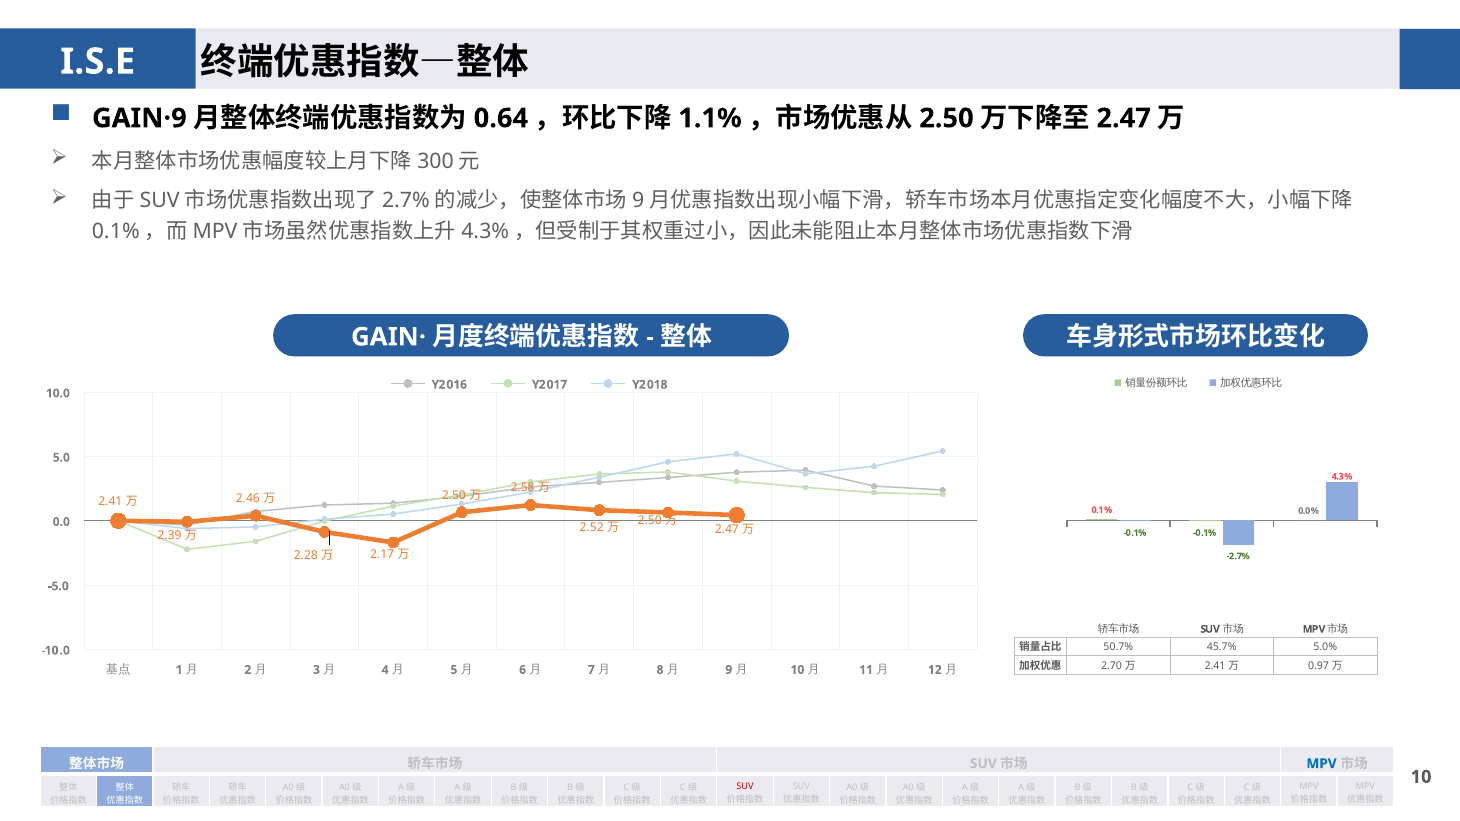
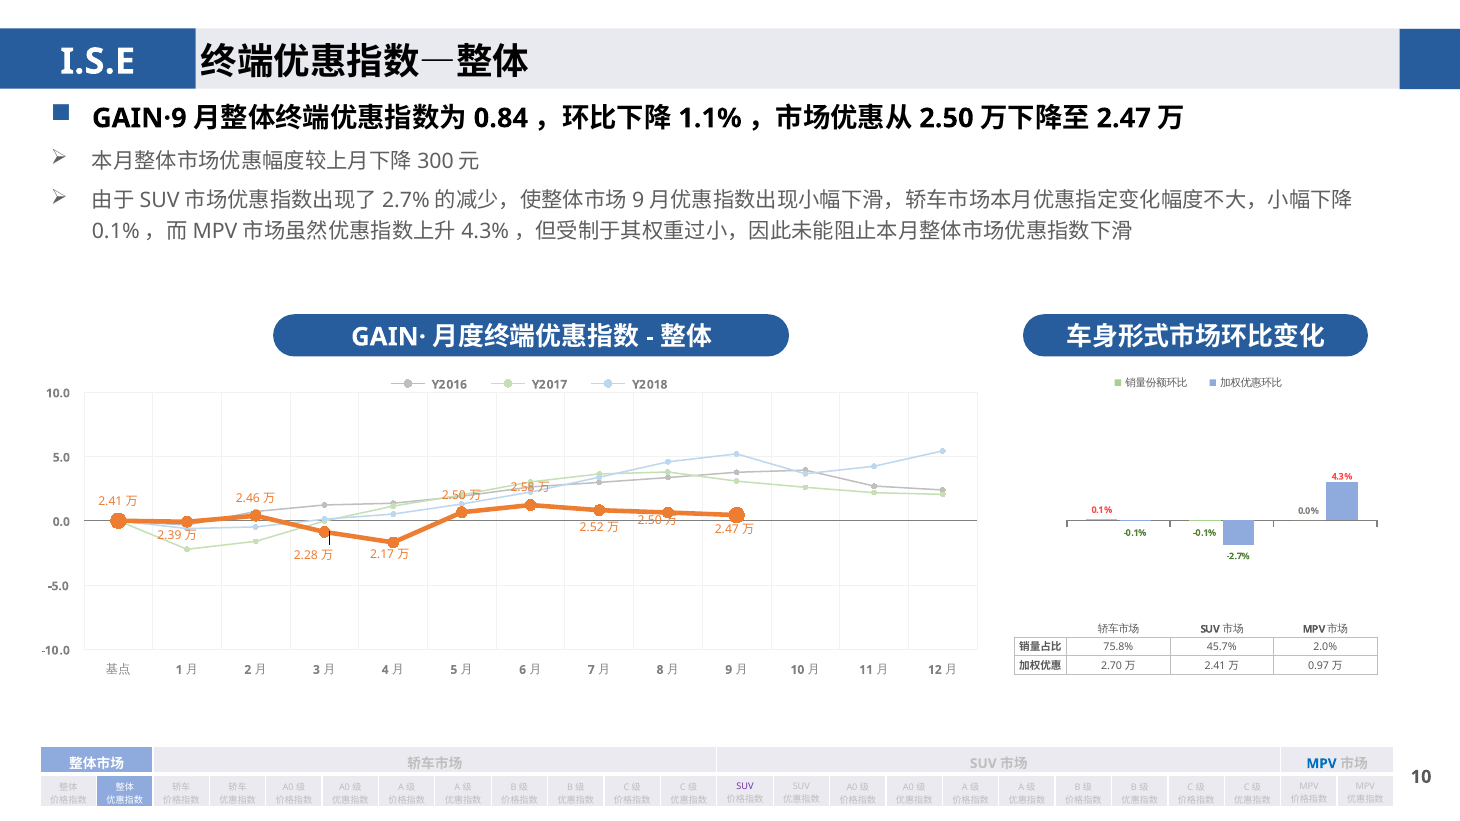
0.64: 0.64 -> 0.84
50.7%: 50.7% -> 75.8%
5.0%: 5.0% -> 2.0%
SUV at (745, 787) colour: red -> purple
